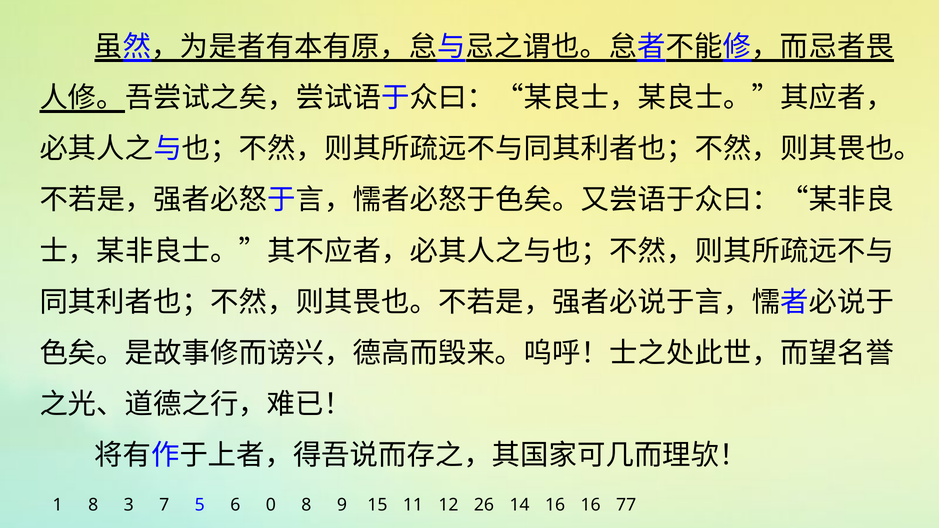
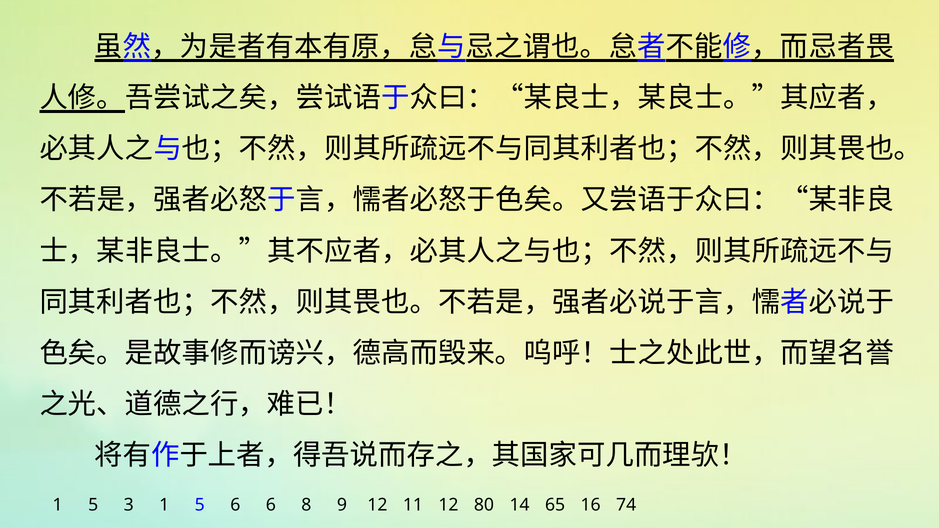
8 at (93, 505): 8 -> 5
3 7: 7 -> 1
6 0: 0 -> 6
9 15: 15 -> 12
26: 26 -> 80
14 16: 16 -> 65
77: 77 -> 74
